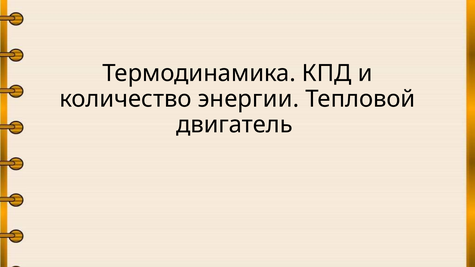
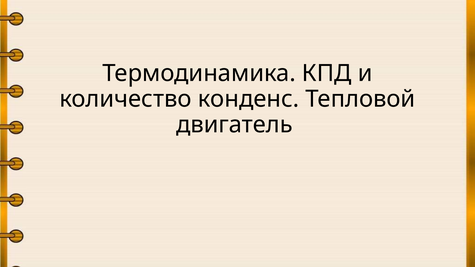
энергии: энергии -> конденс
